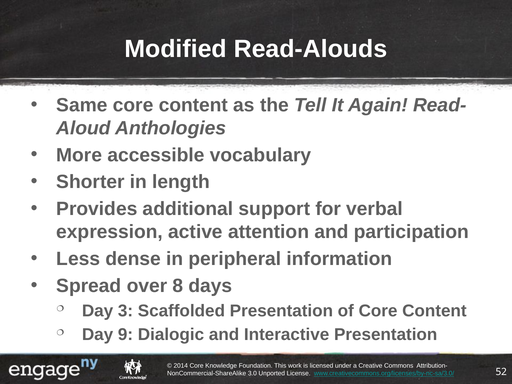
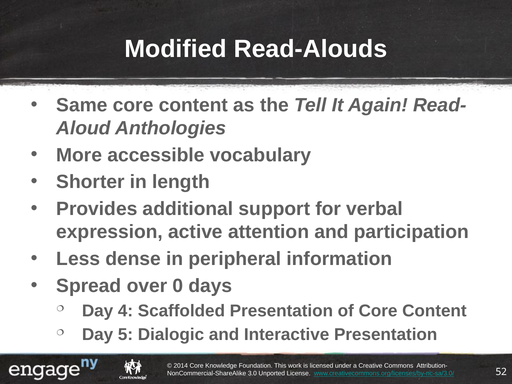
8: 8 -> 0
3: 3 -> 4
9: 9 -> 5
